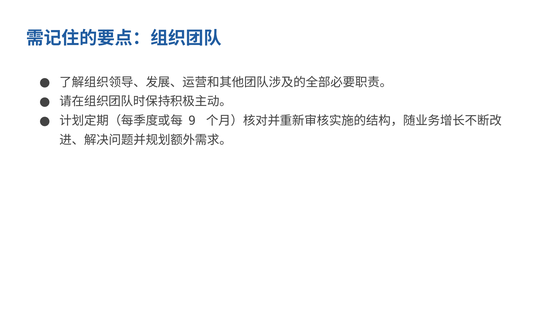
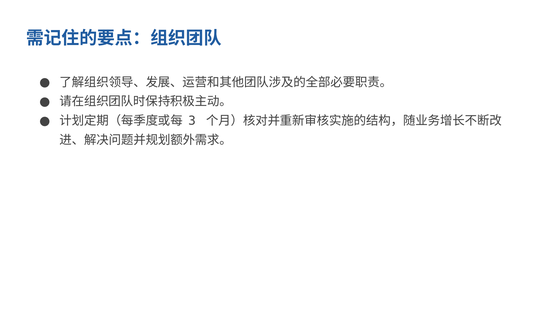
9: 9 -> 3
